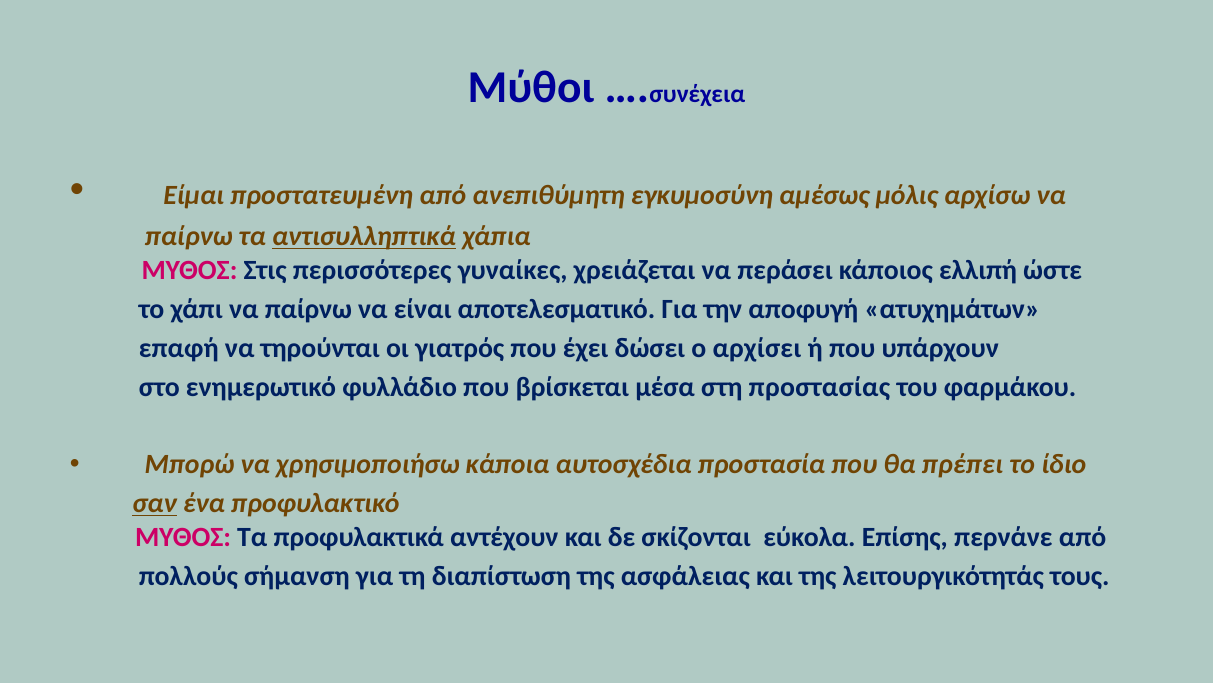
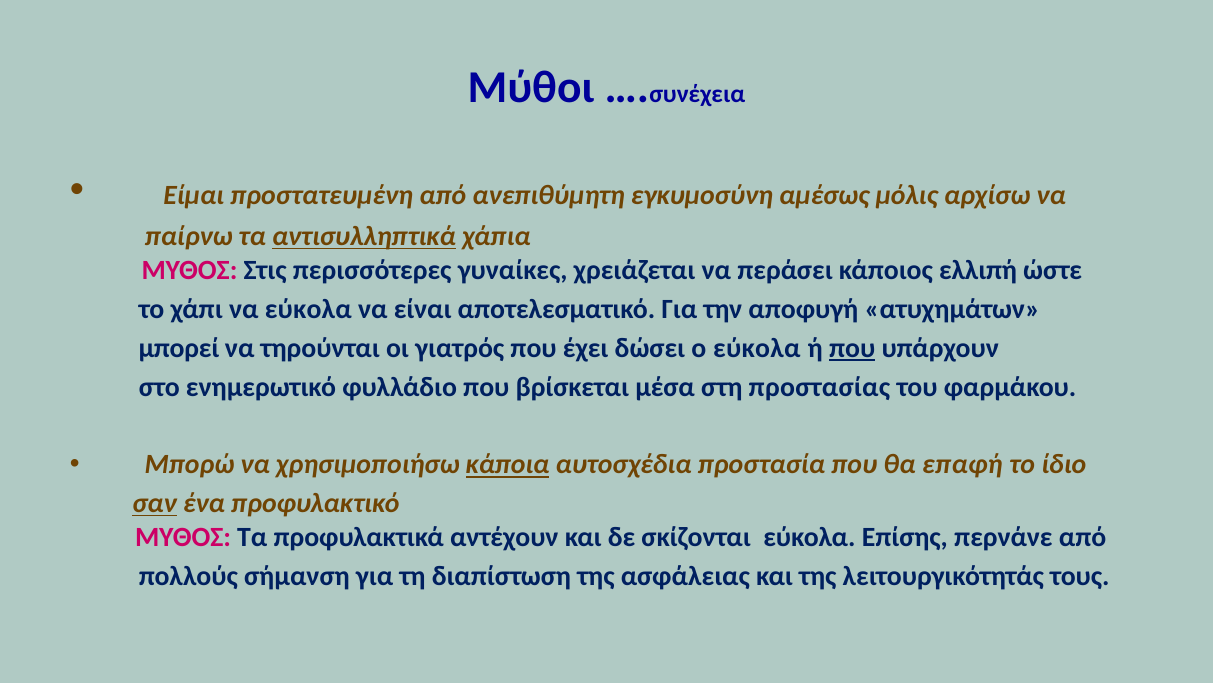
χάπι να παίρνω: παίρνω -> εύκολα
επαφή: επαφή -> μπορεί
ο αρχίσει: αρχίσει -> εύκολα
που at (852, 348) underline: none -> present
κάποια underline: none -> present
πρέπει: πρέπει -> επαφή
